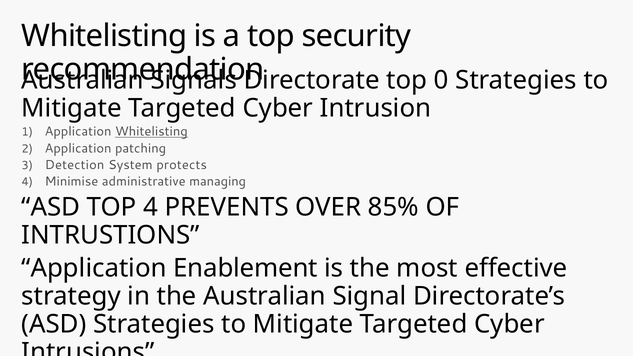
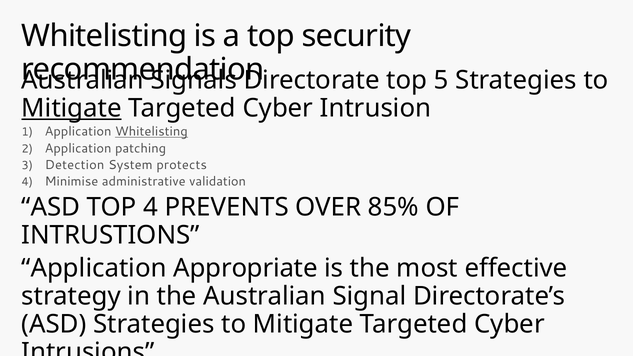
0: 0 -> 5
Mitigate at (72, 108) underline: none -> present
managing: managing -> validation
Enablement: Enablement -> Appropriate
